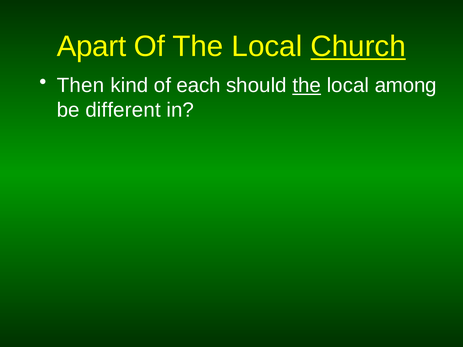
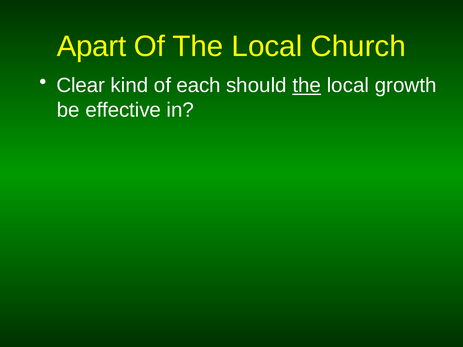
Church underline: present -> none
Then: Then -> Clear
among: among -> growth
different: different -> effective
